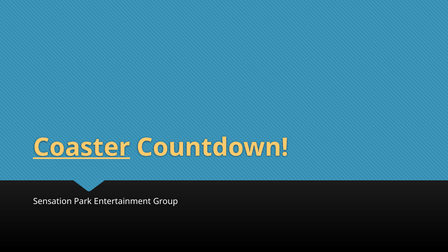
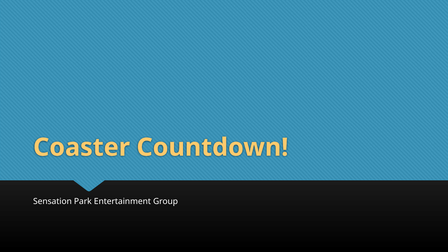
Coaster underline: present -> none
